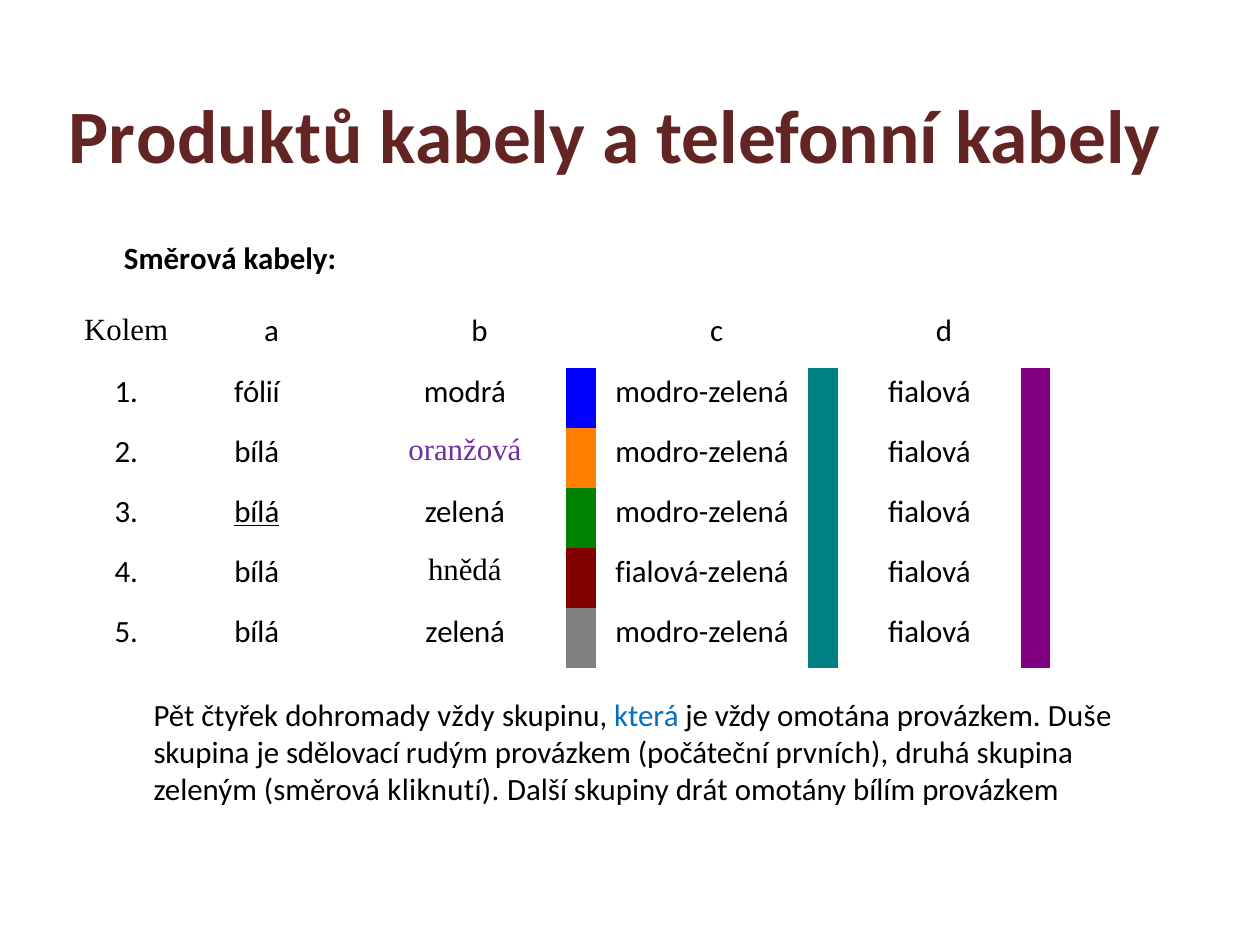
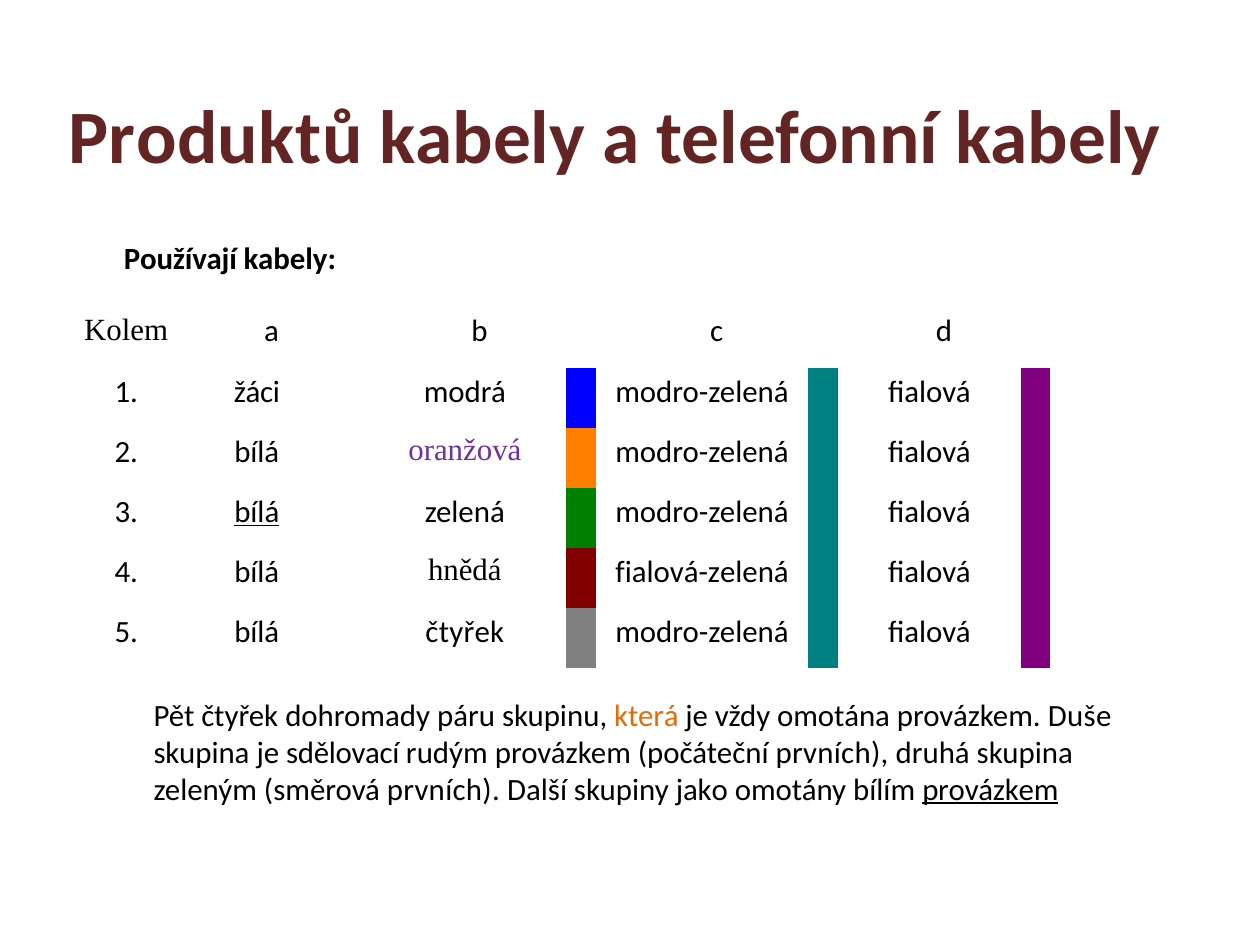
Směrová at (180, 259): Směrová -> Používají
fólií: fólií -> žáci
5 bílá zelená: zelená -> čtyřek
dohromady vždy: vždy -> páru
která colour: blue -> orange
směrová kliknutí: kliknutí -> prvních
drát: drát -> jako
provázkem at (990, 790) underline: none -> present
